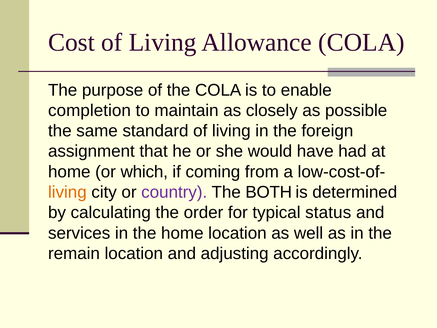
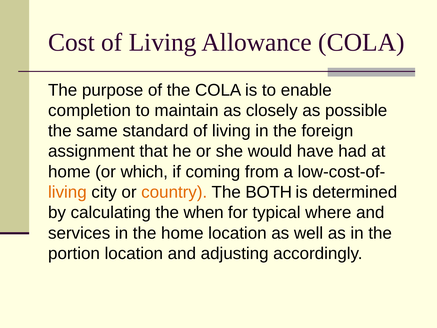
country colour: purple -> orange
order: order -> when
status: status -> where
remain: remain -> portion
